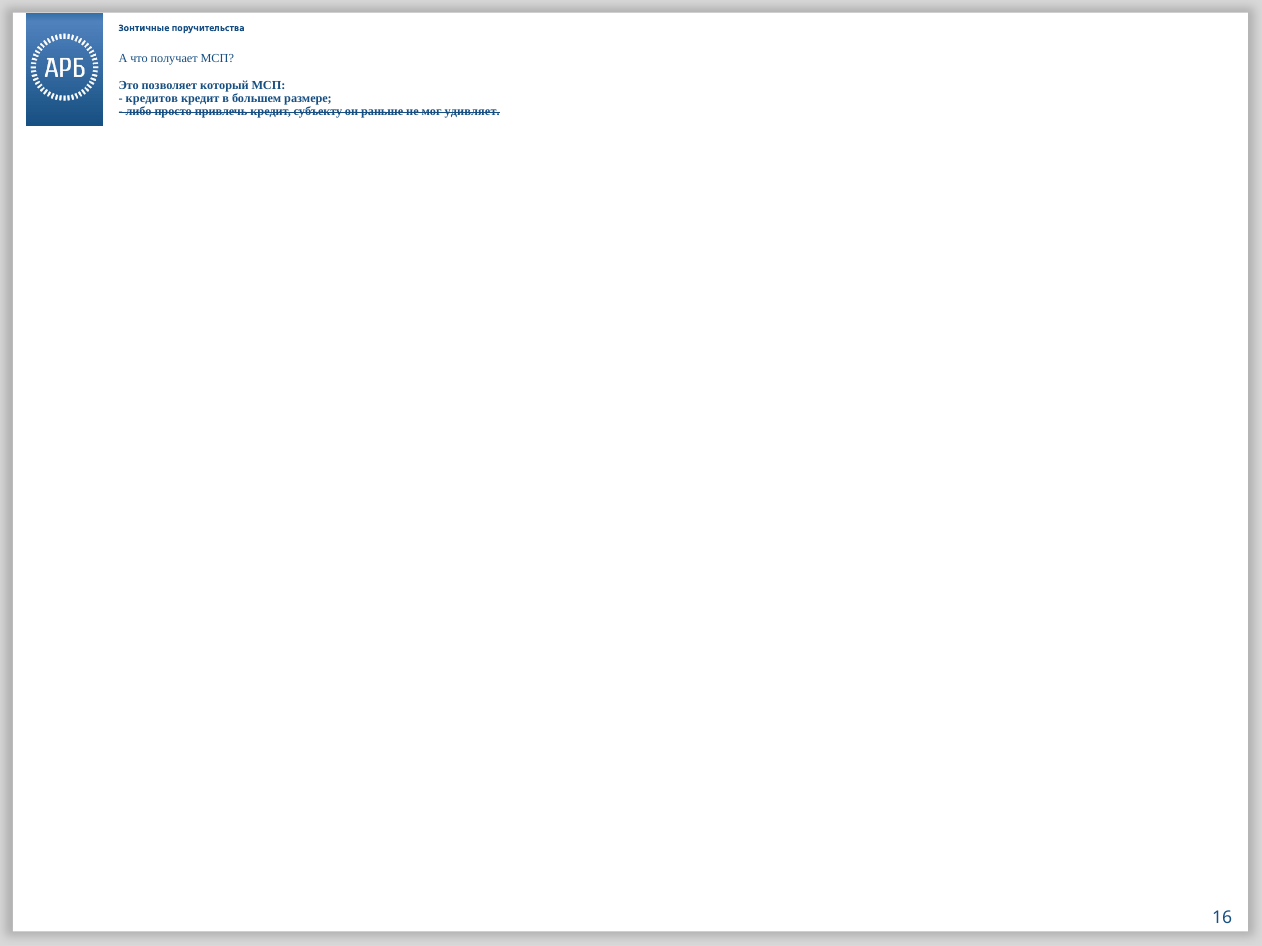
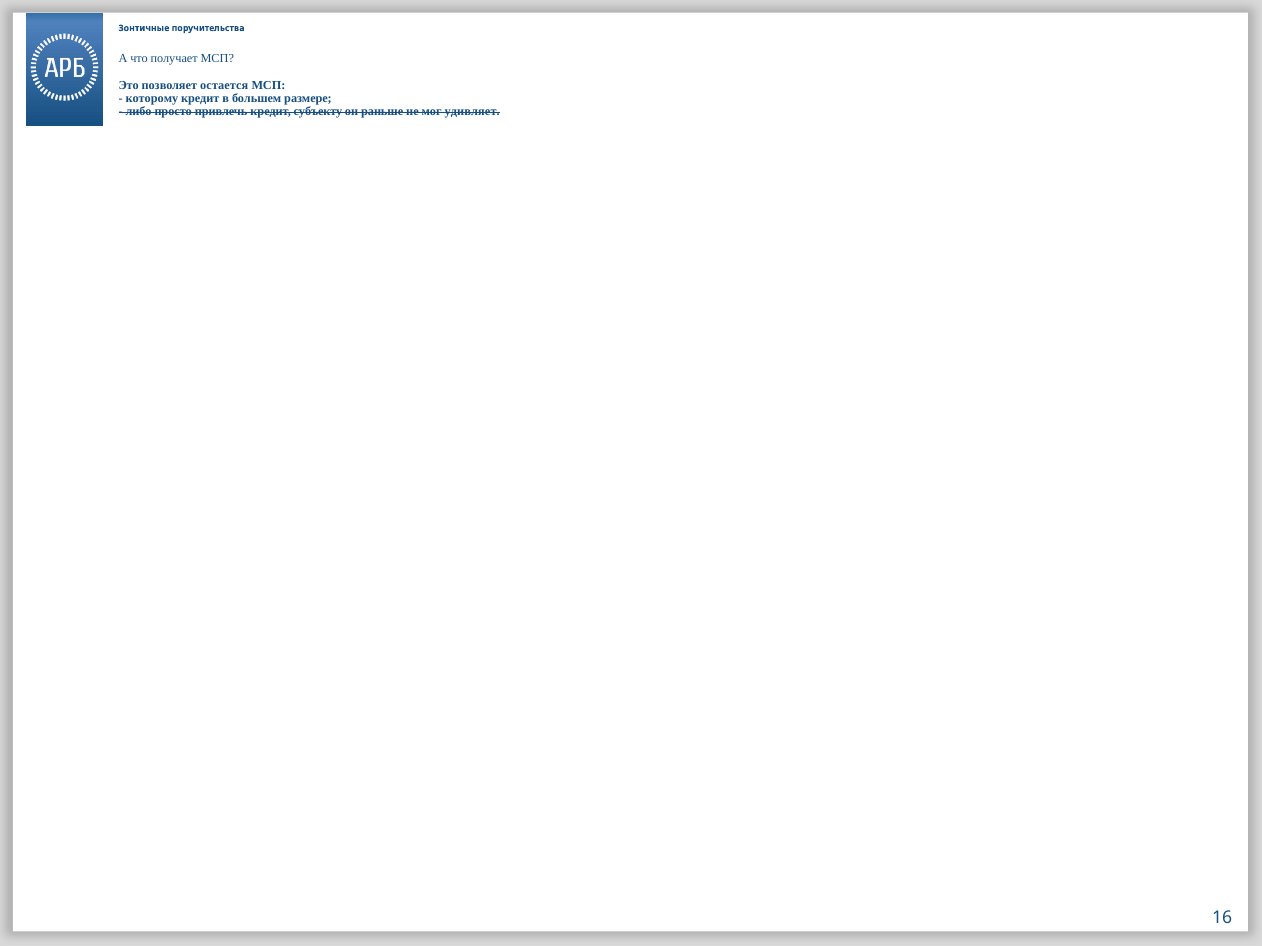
который: который -> остается
кредитов: кредитов -> которому
